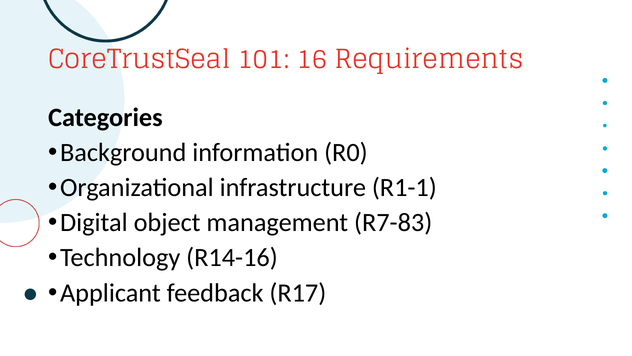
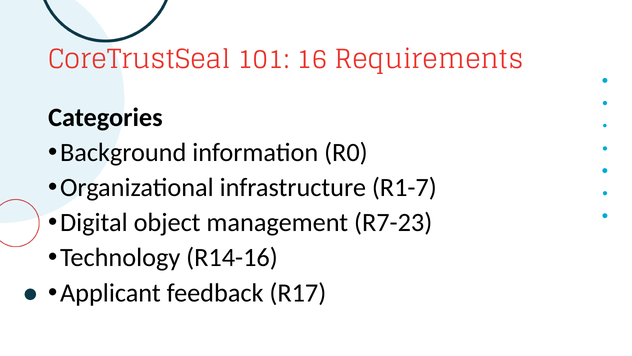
R1-1: R1-1 -> R1-7
R7-83: R7-83 -> R7-23
